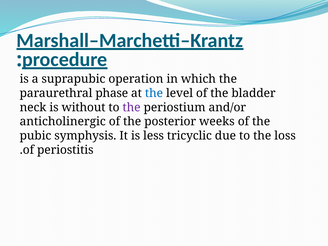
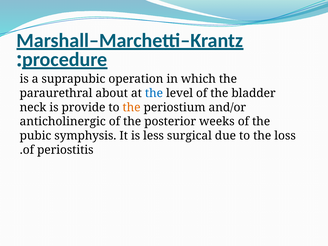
phase: phase -> about
without: without -> provide
the at (132, 107) colour: purple -> orange
tricyclic: tricyclic -> surgical
